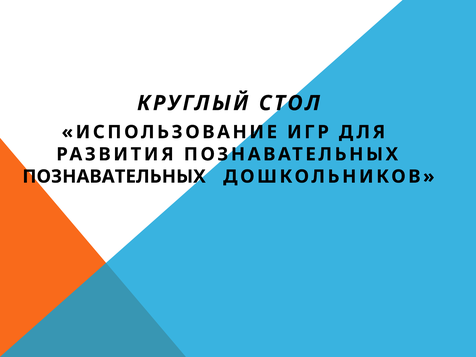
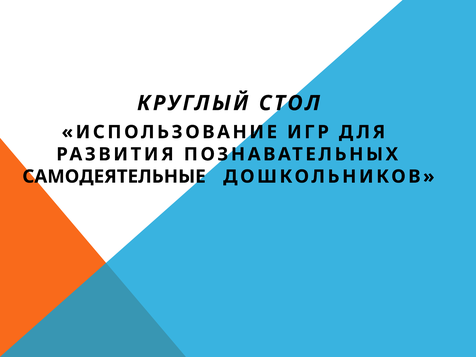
ПОЗНАВАТЕЛЬНЫХ at (114, 177): ПОЗНАВАТЕЛЬНЫХ -> САМОДЕЯТЕЛЬНЫЕ
